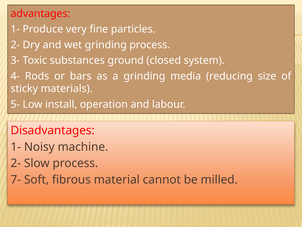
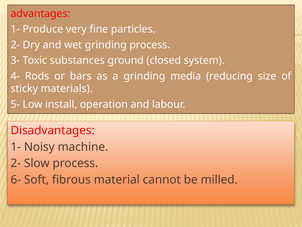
7-: 7- -> 6-
